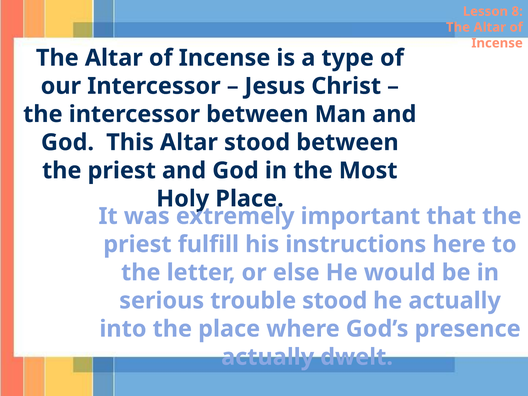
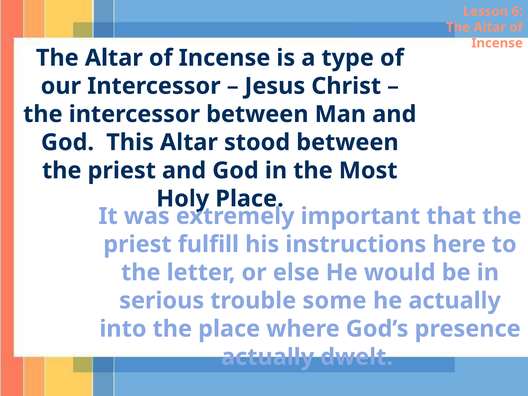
8: 8 -> 6
trouble stood: stood -> some
